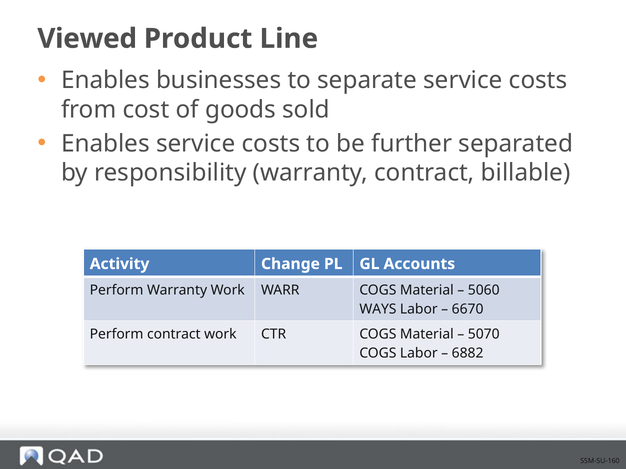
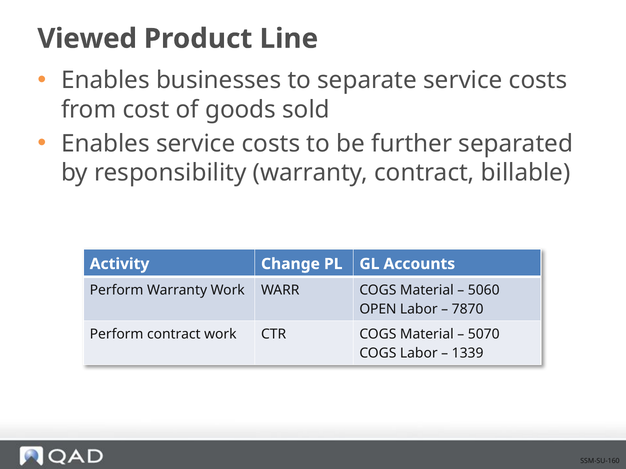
WAYS: WAYS -> OPEN
6670: 6670 -> 7870
6882: 6882 -> 1339
